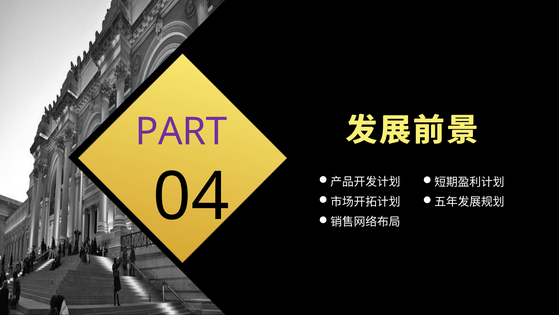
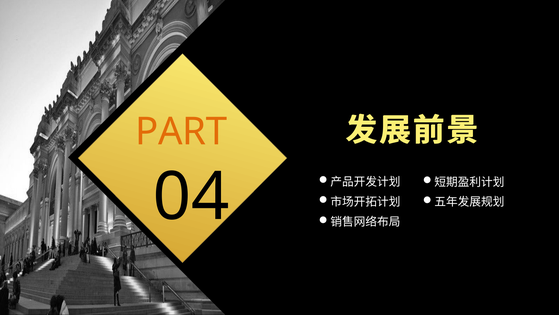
PART colour: purple -> orange
